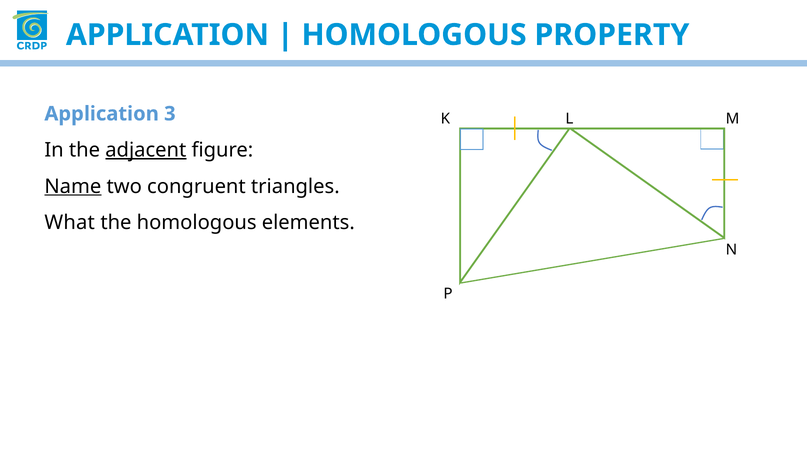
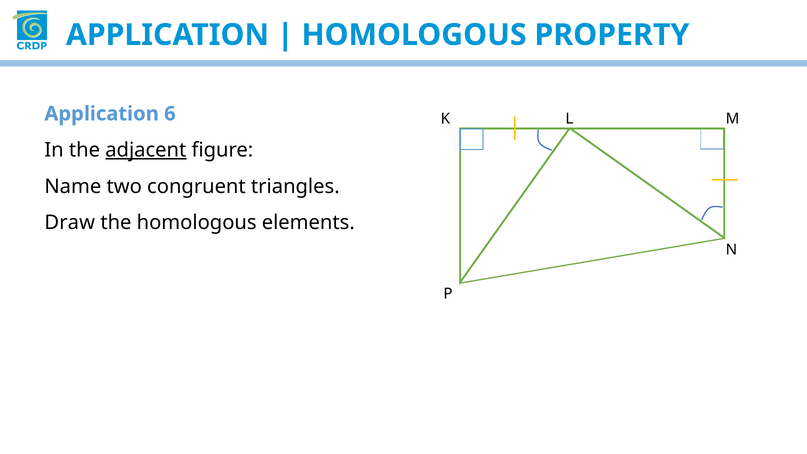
3: 3 -> 6
Name underline: present -> none
What: What -> Draw
